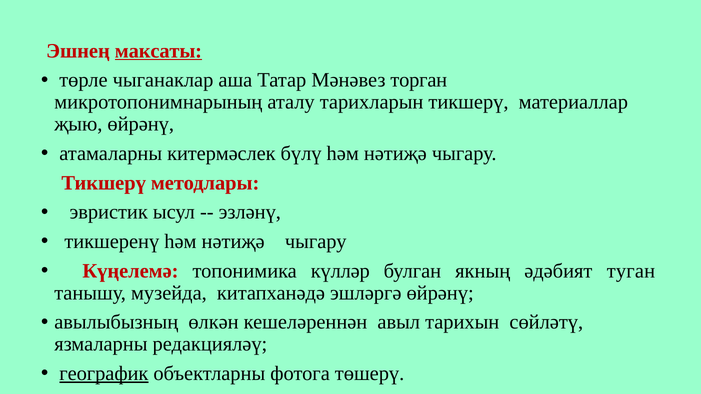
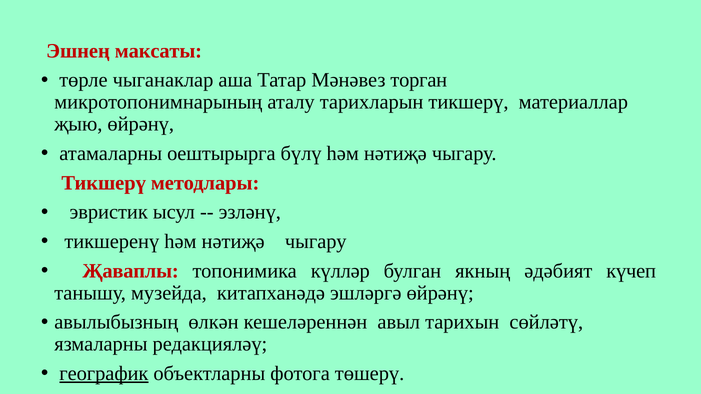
максаты underline: present -> none
китермәслек: китермәслек -> оештырырга
Күңелемә: Күңелемә -> Җаваплы
туган: туган -> күчеп
